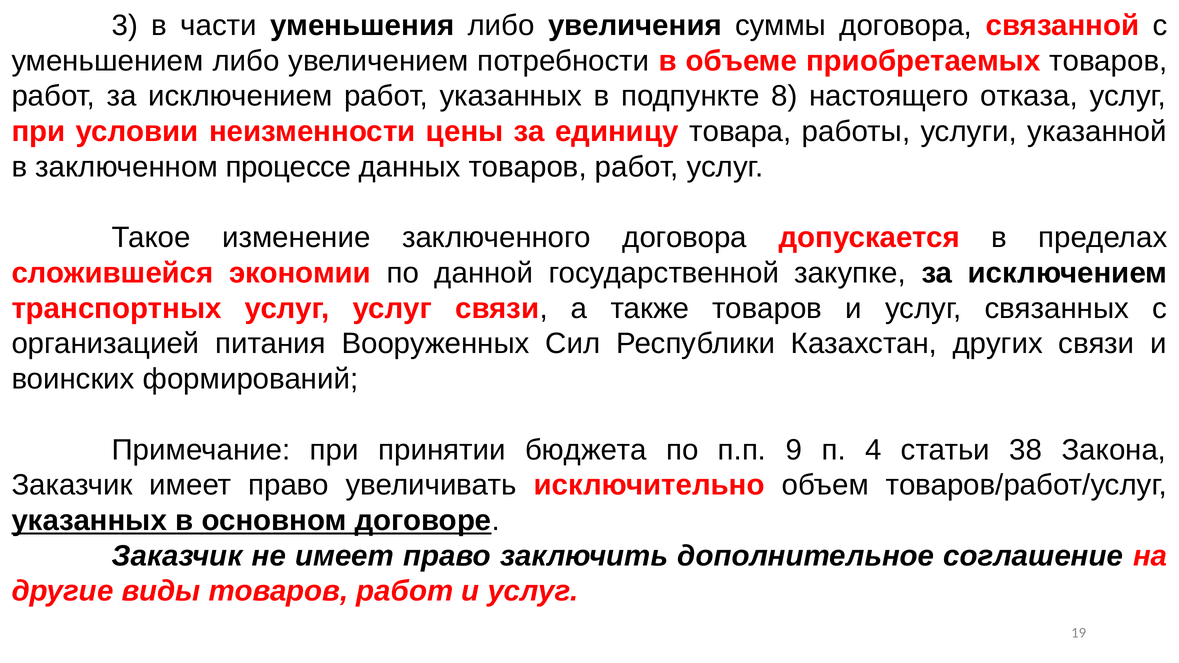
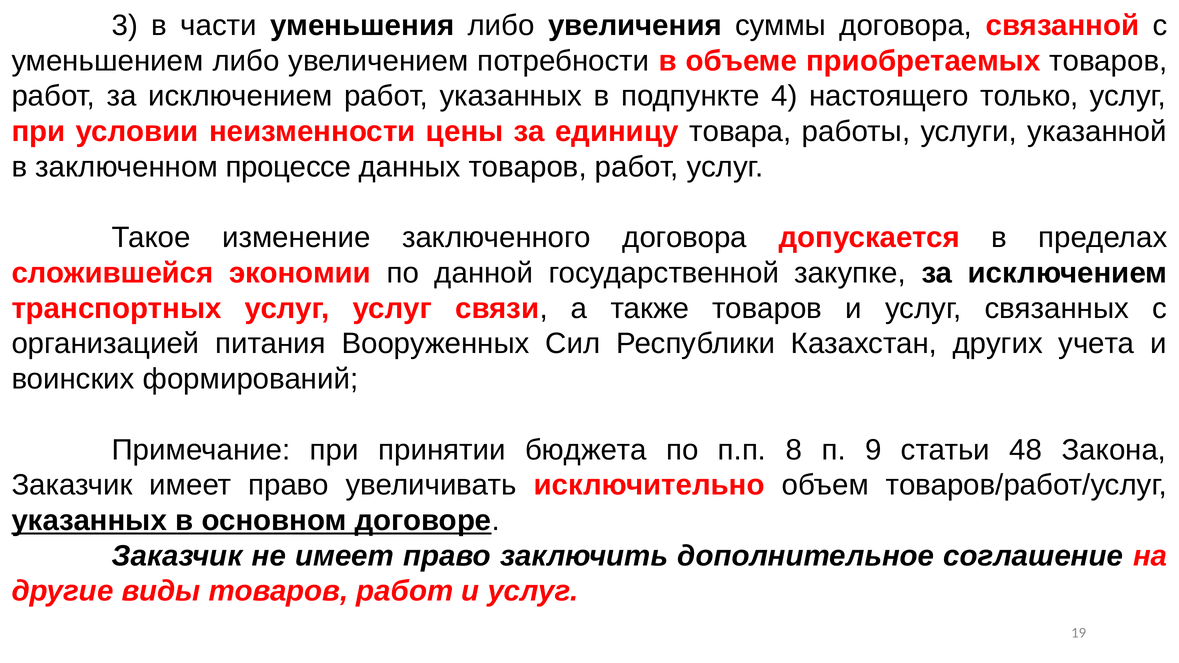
8: 8 -> 4
отказа: отказа -> только
других связи: связи -> учета
9: 9 -> 8
4: 4 -> 9
38: 38 -> 48
